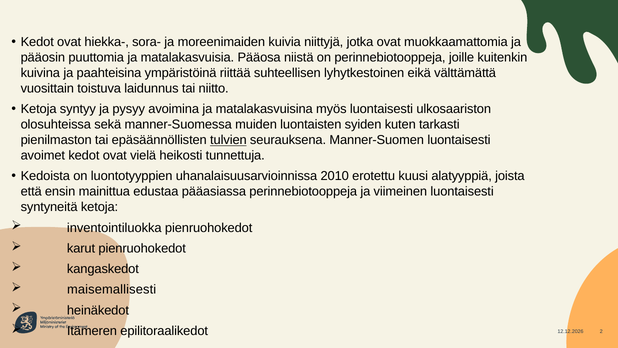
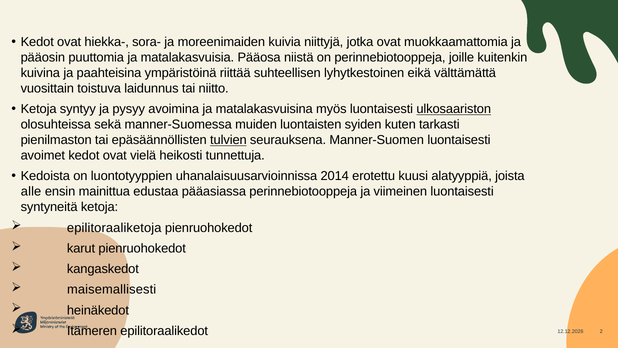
ulkosaariston underline: none -> present
2010: 2010 -> 2014
että: että -> alle
inventointiluokka: inventointiluokka -> epilitoraaliketoja
